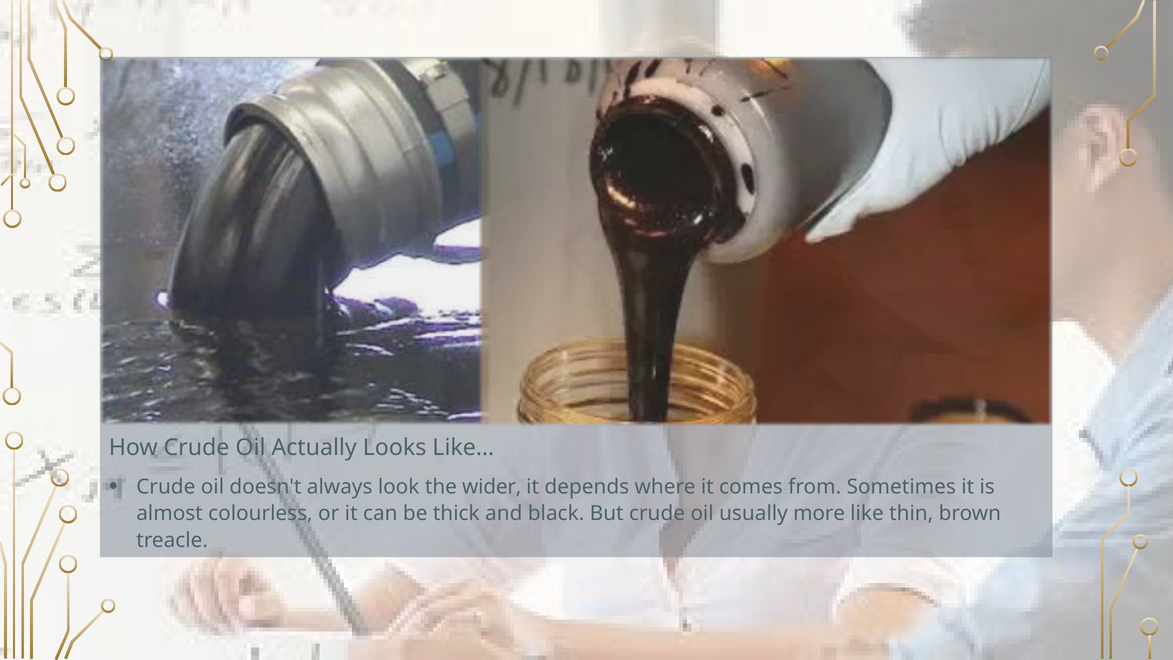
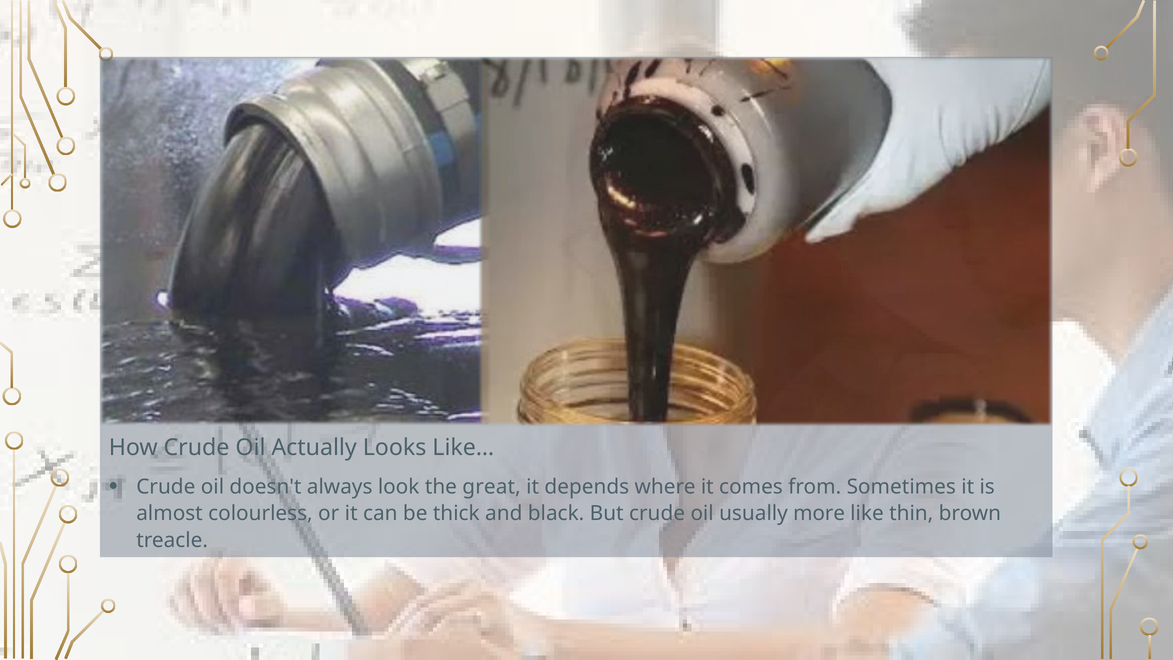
wider: wider -> great
